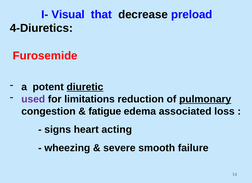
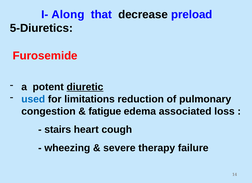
Visual: Visual -> Along
4-Diuretics: 4-Diuretics -> 5-Diuretics
used colour: purple -> blue
pulmonary underline: present -> none
signs: signs -> stairs
acting: acting -> cough
smooth: smooth -> therapy
